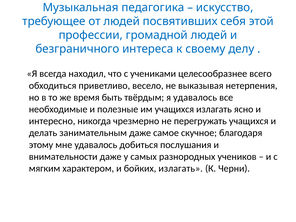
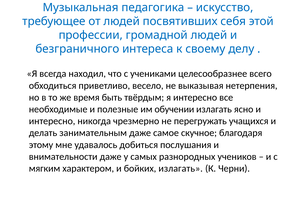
я удавалось: удавалось -> интересно
им учащихся: учащихся -> обучении
